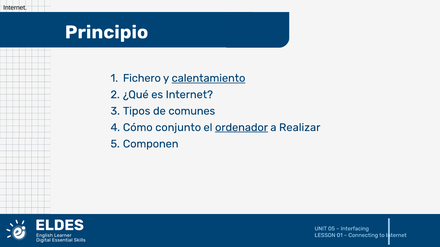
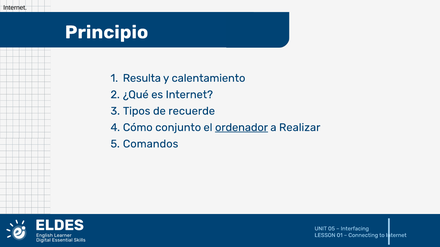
Fichero: Fichero -> Resulta
calentamiento underline: present -> none
comunes: comunes -> recuerde
Componen: Componen -> Comandos
